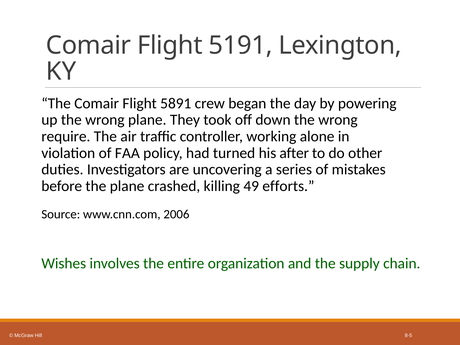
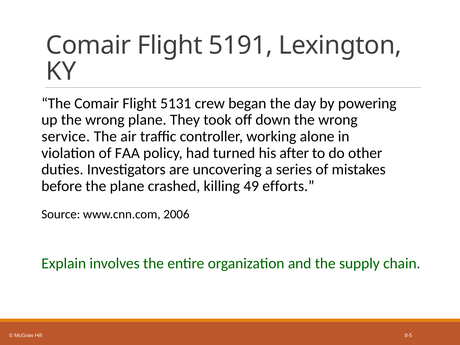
5891: 5891 -> 5131
require: require -> service
Wishes: Wishes -> Explain
